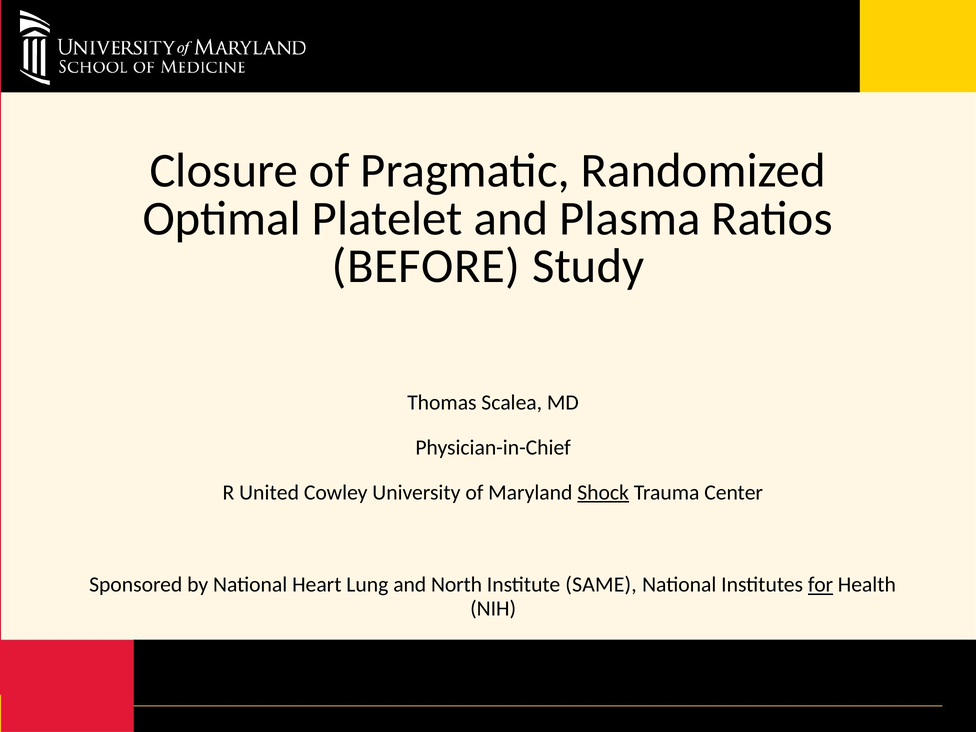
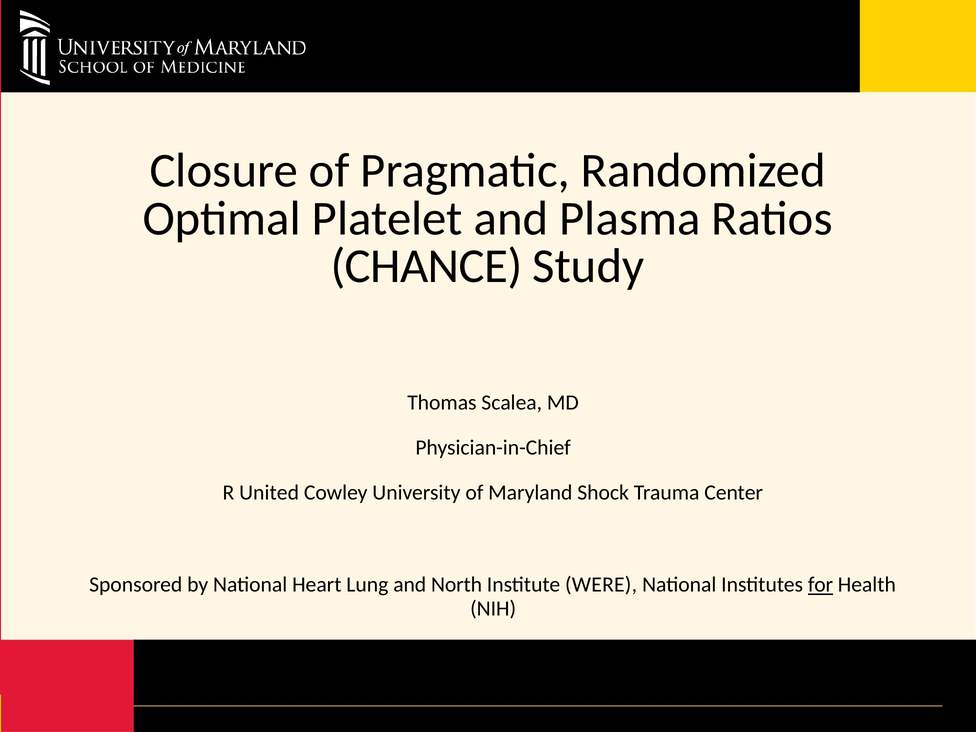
BEFORE: BEFORE -> CHANCE
Shock underline: present -> none
SAME: SAME -> WERE
